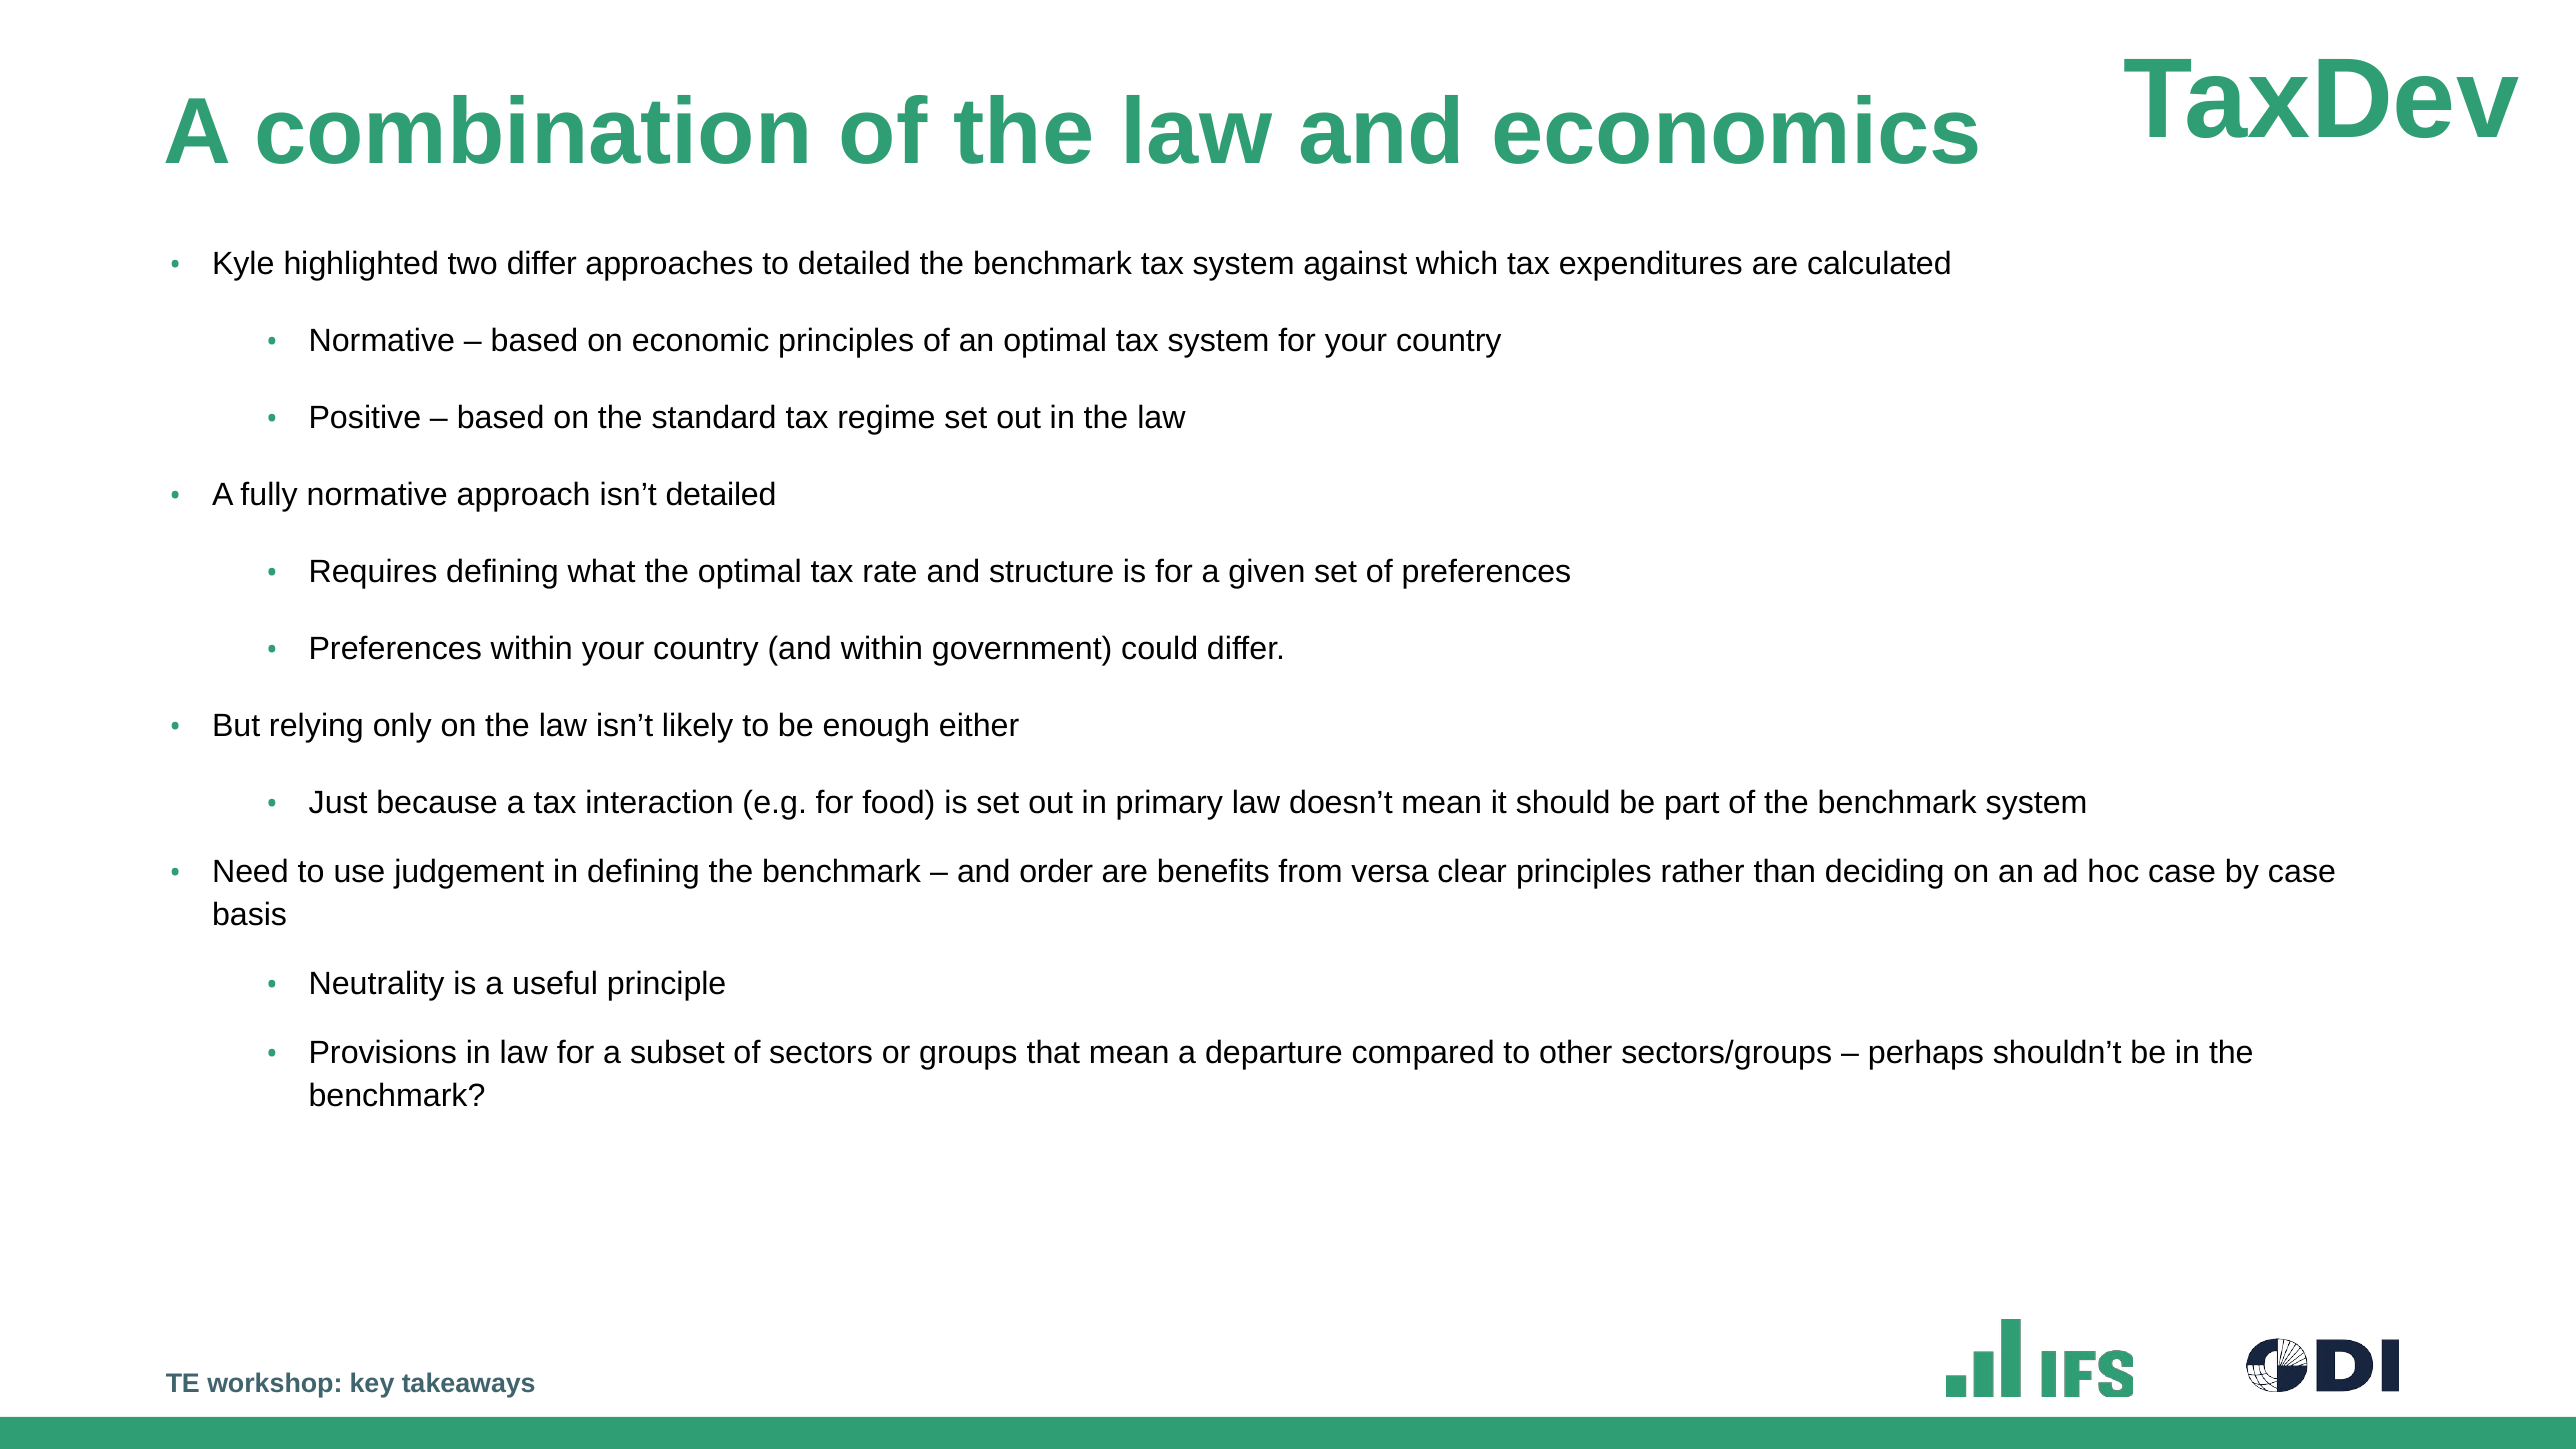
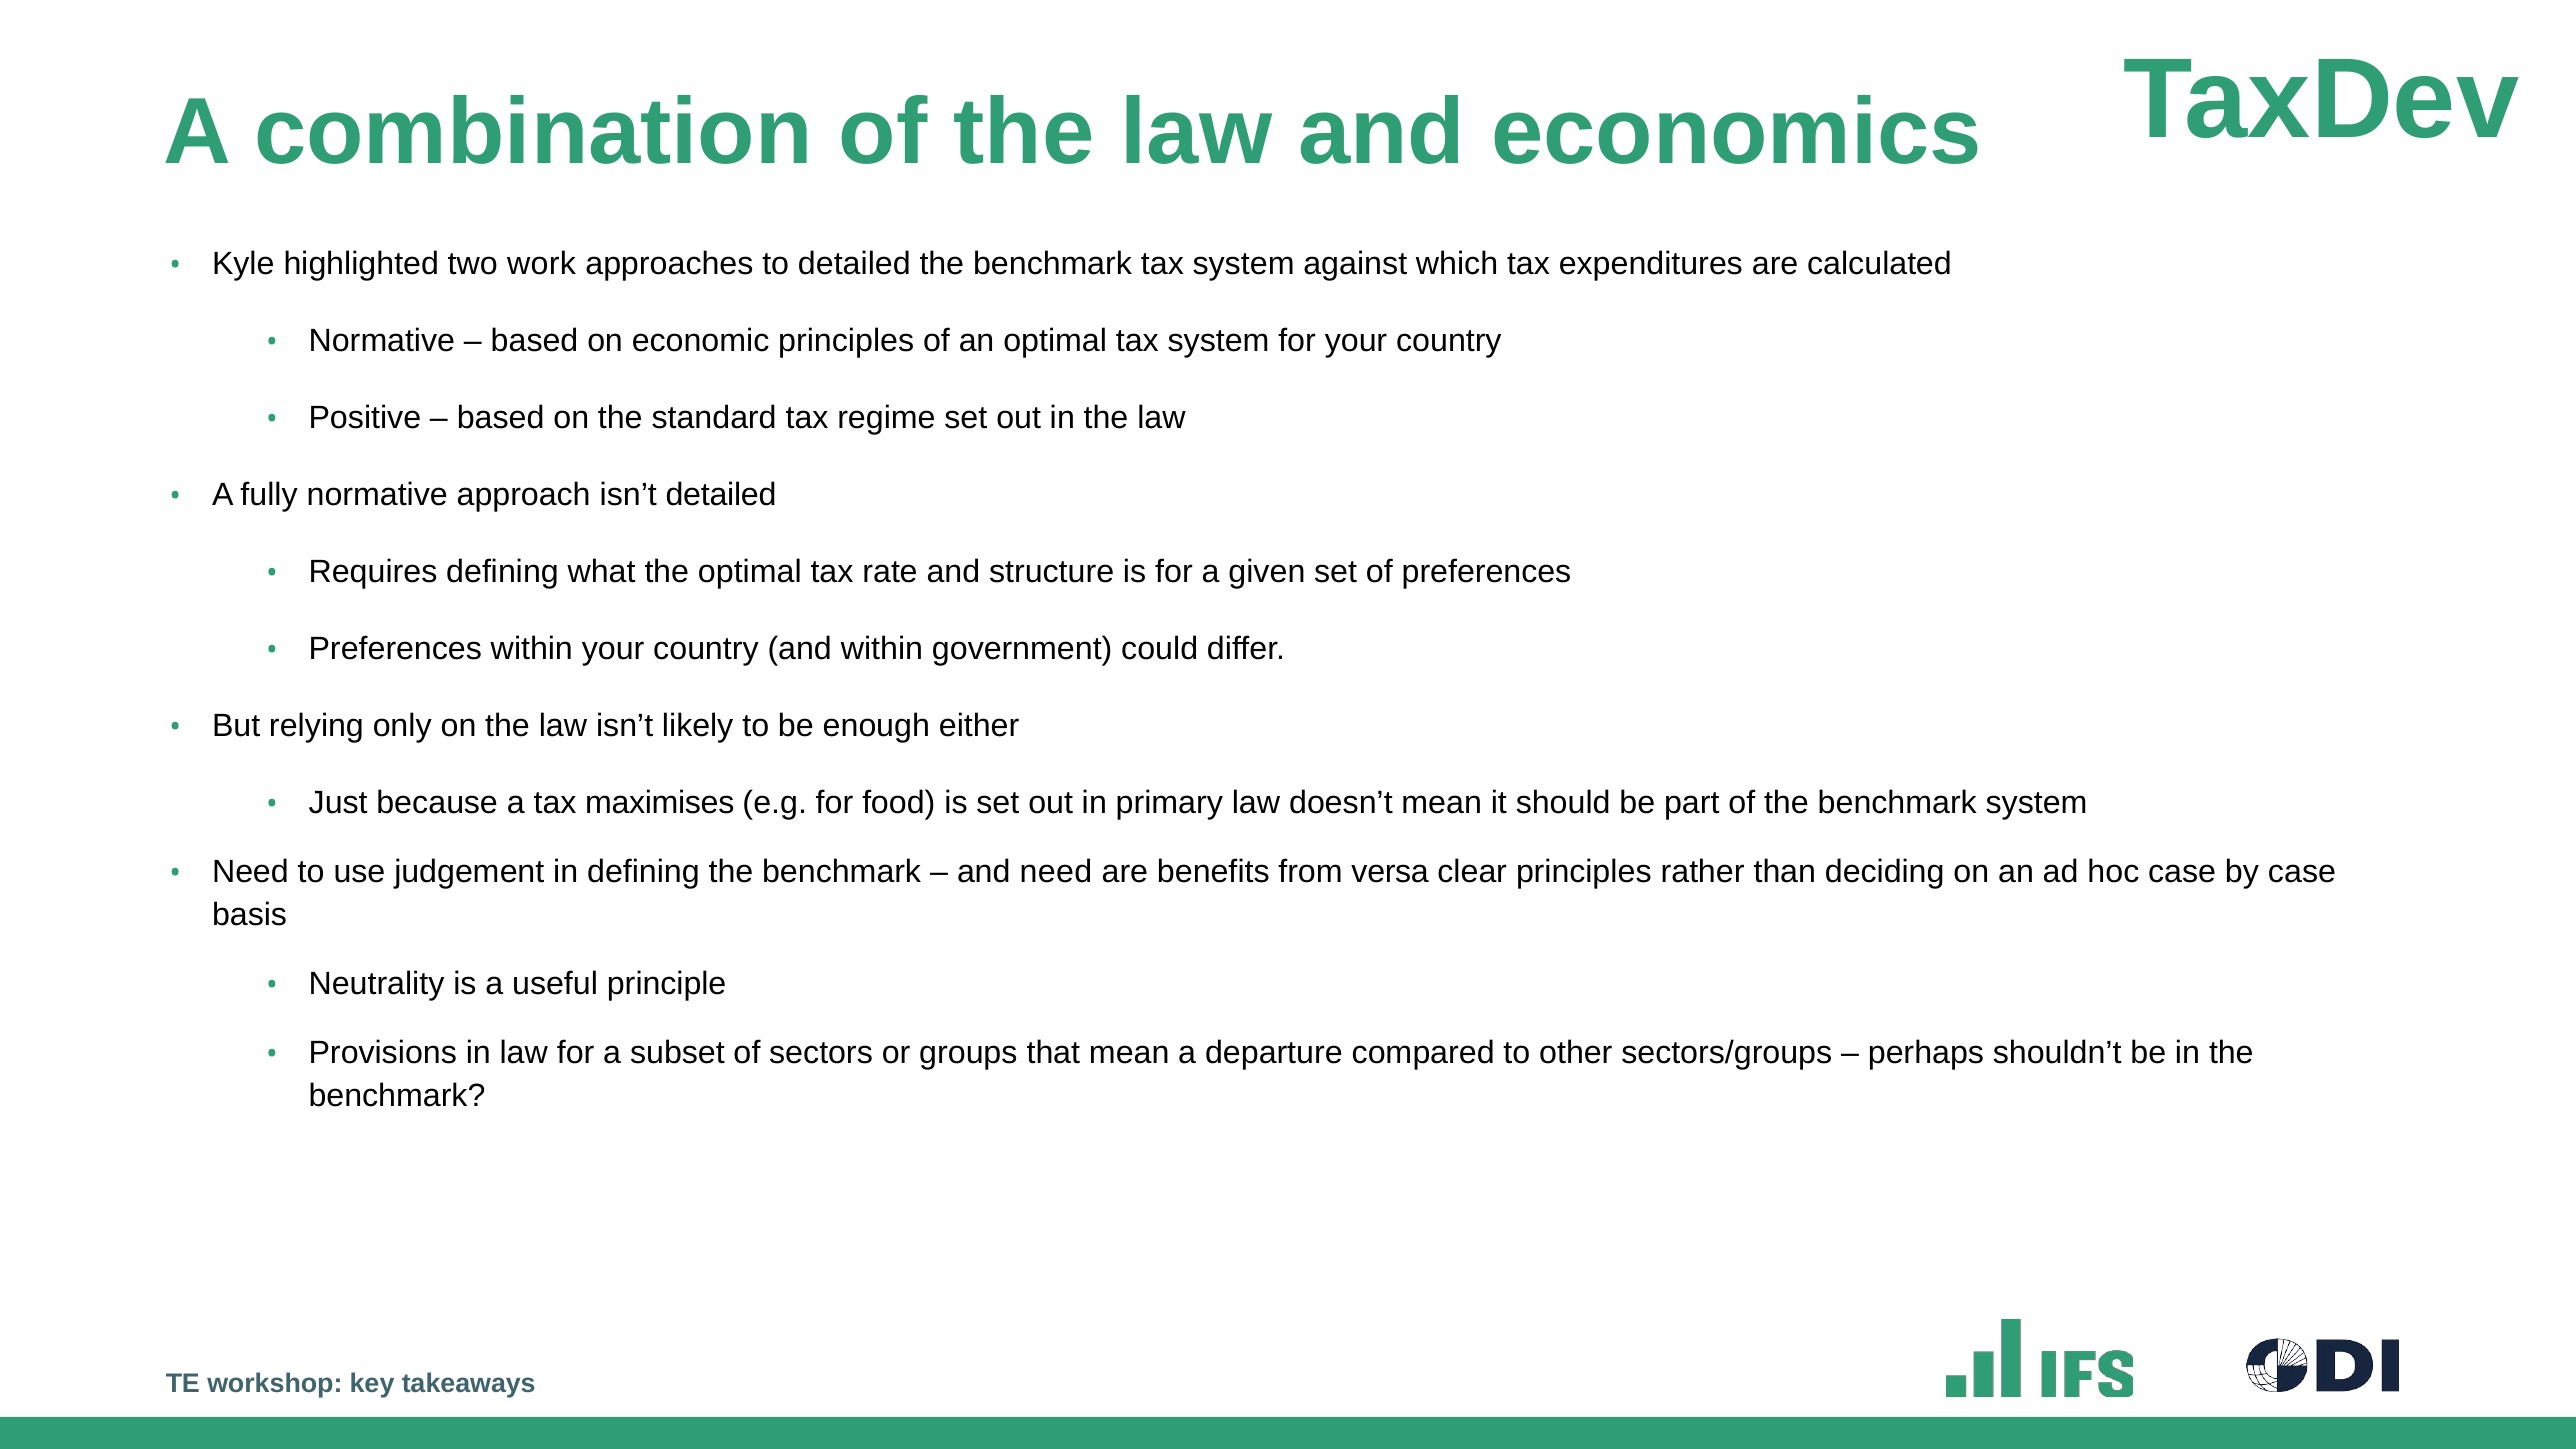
two differ: differ -> work
interaction: interaction -> maximises
and order: order -> need
